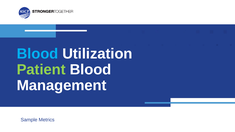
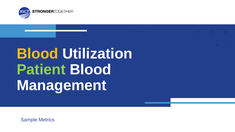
Blood at (37, 54) colour: light blue -> yellow
